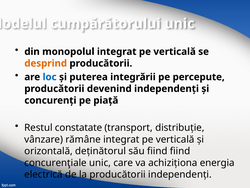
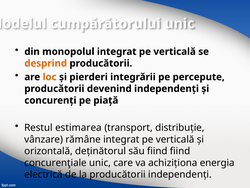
loc colour: blue -> orange
puterea: puterea -> pierderi
constatate: constatate -> estimarea
